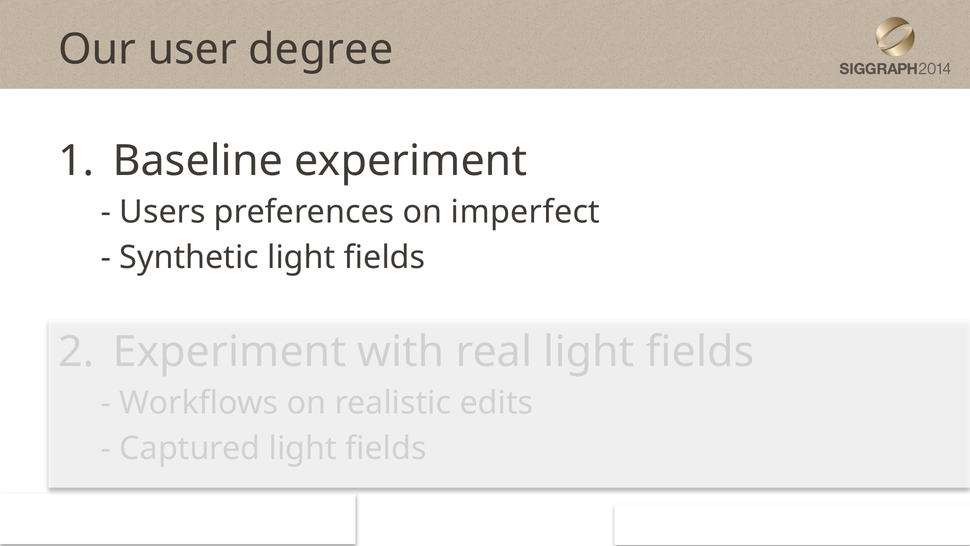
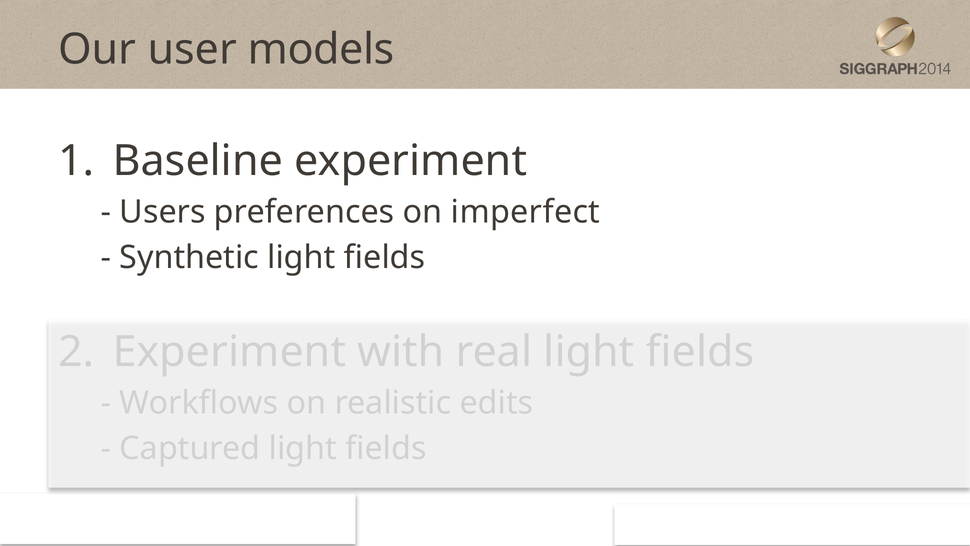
degree: degree -> models
